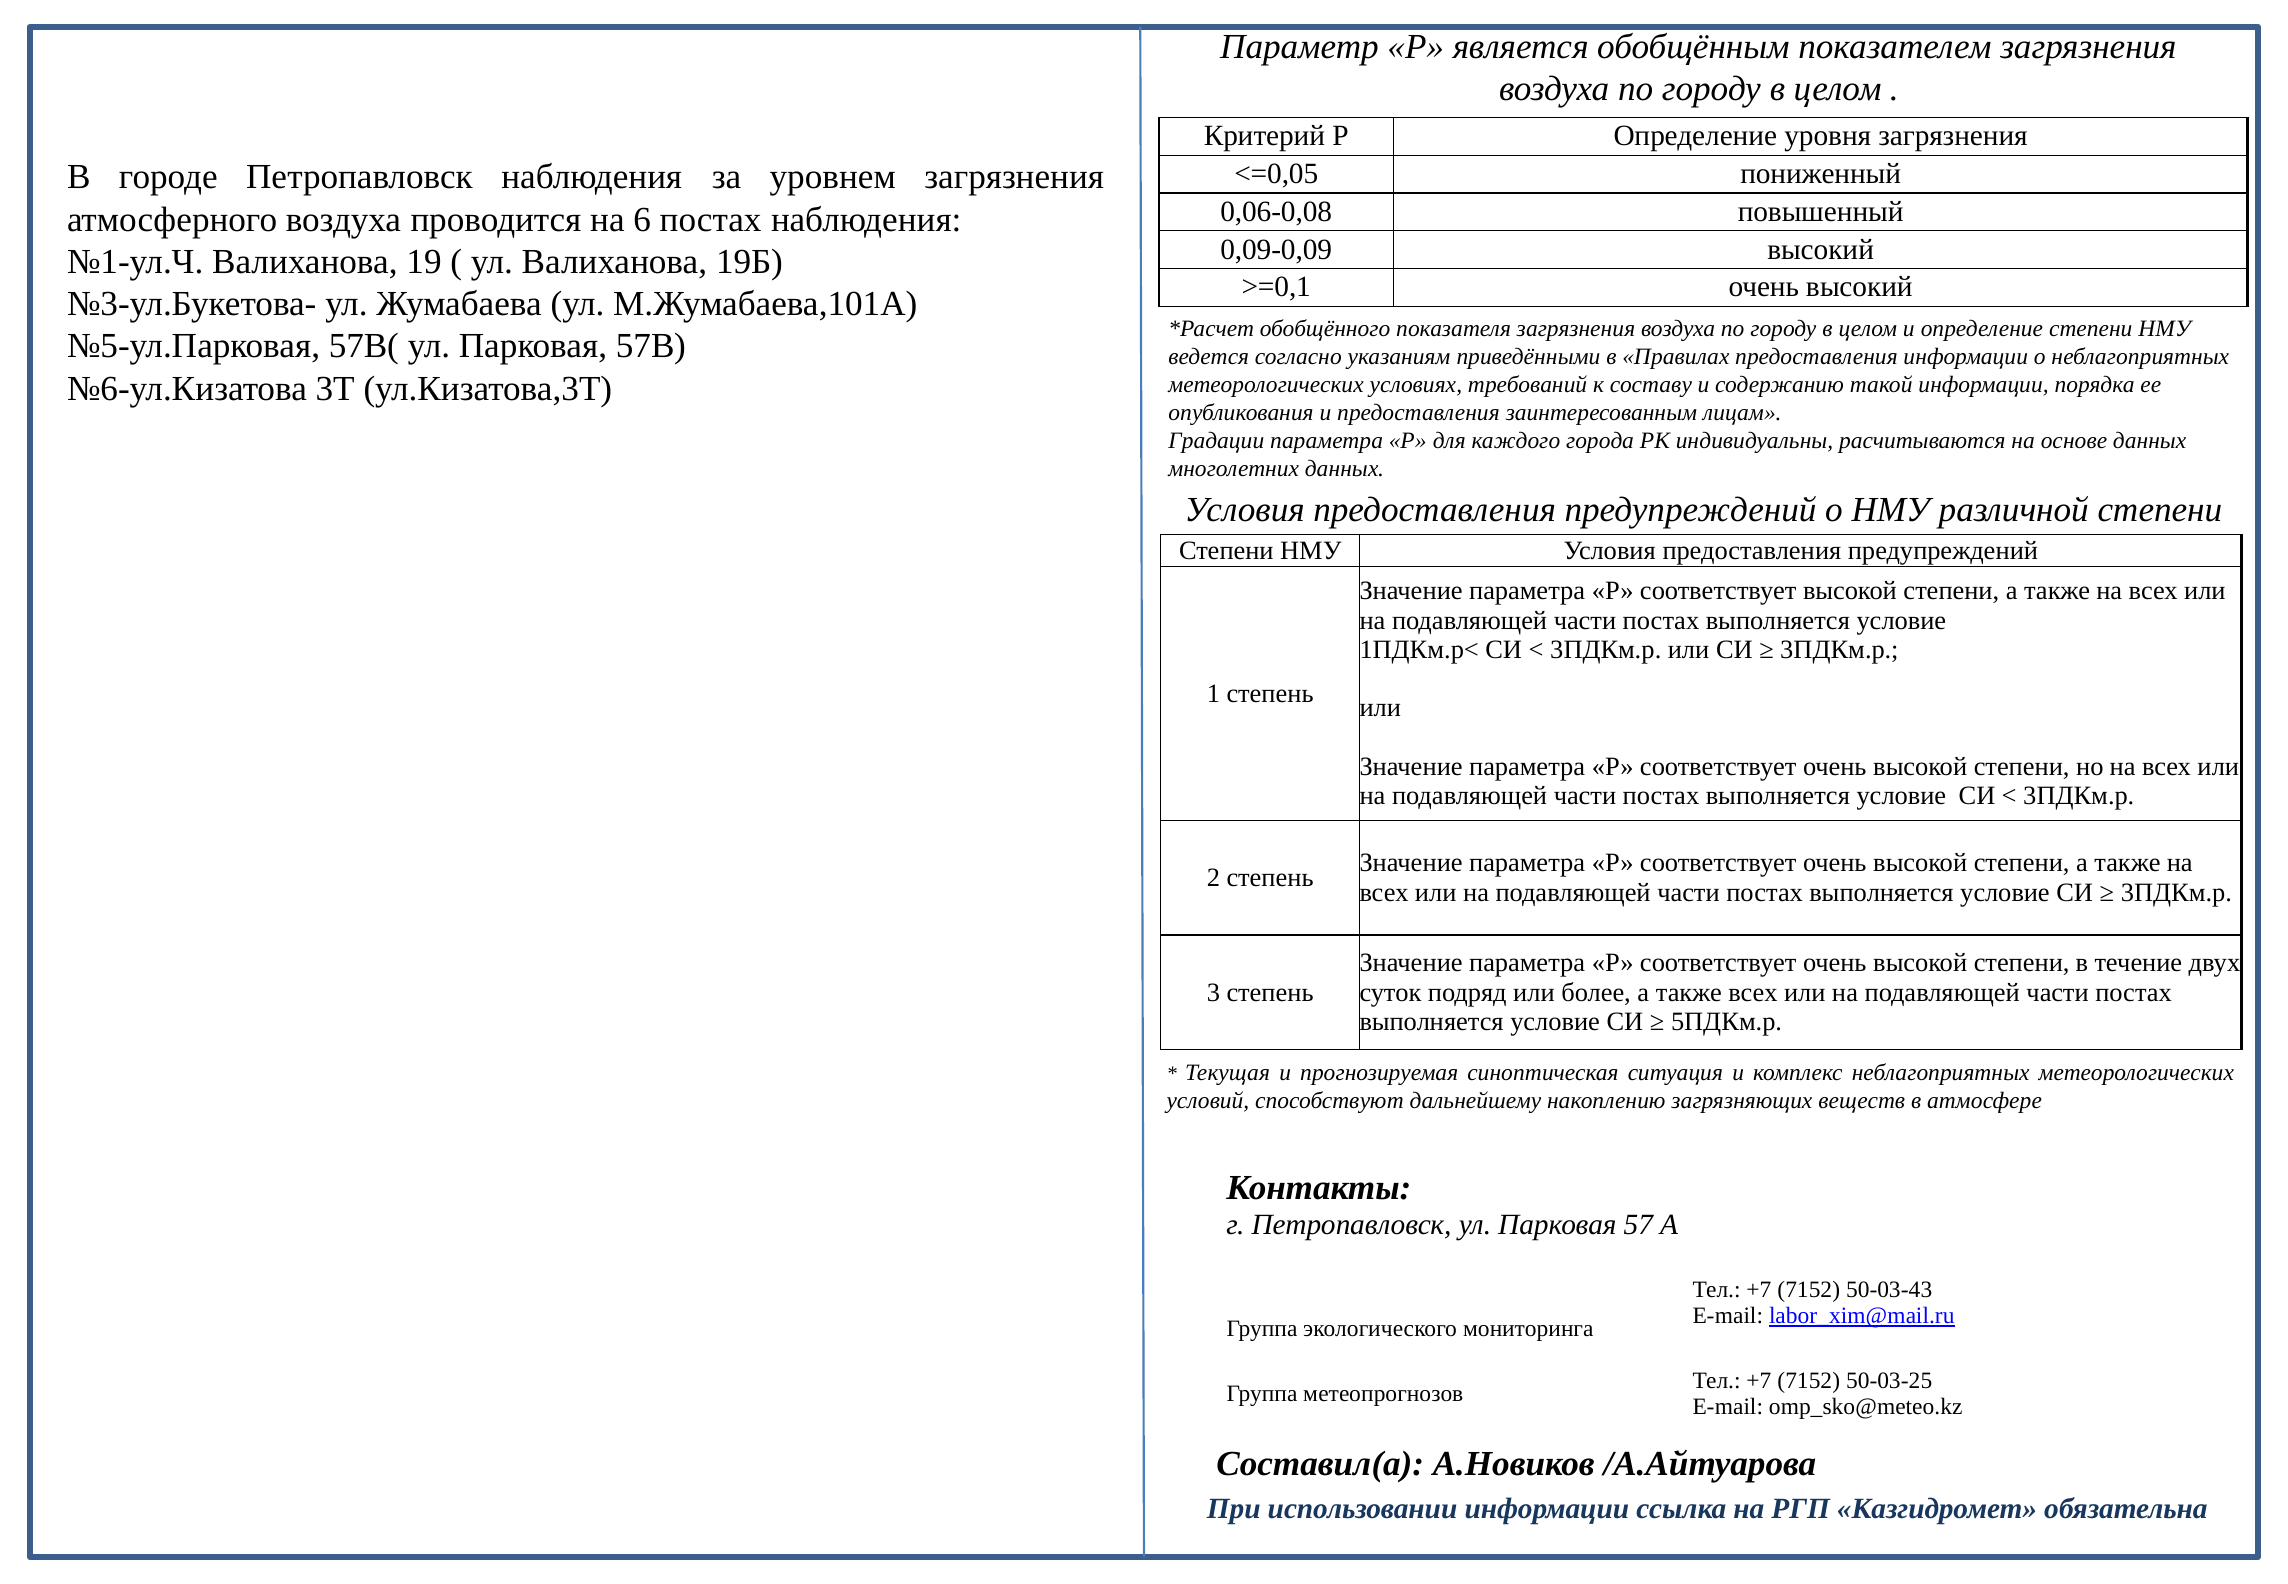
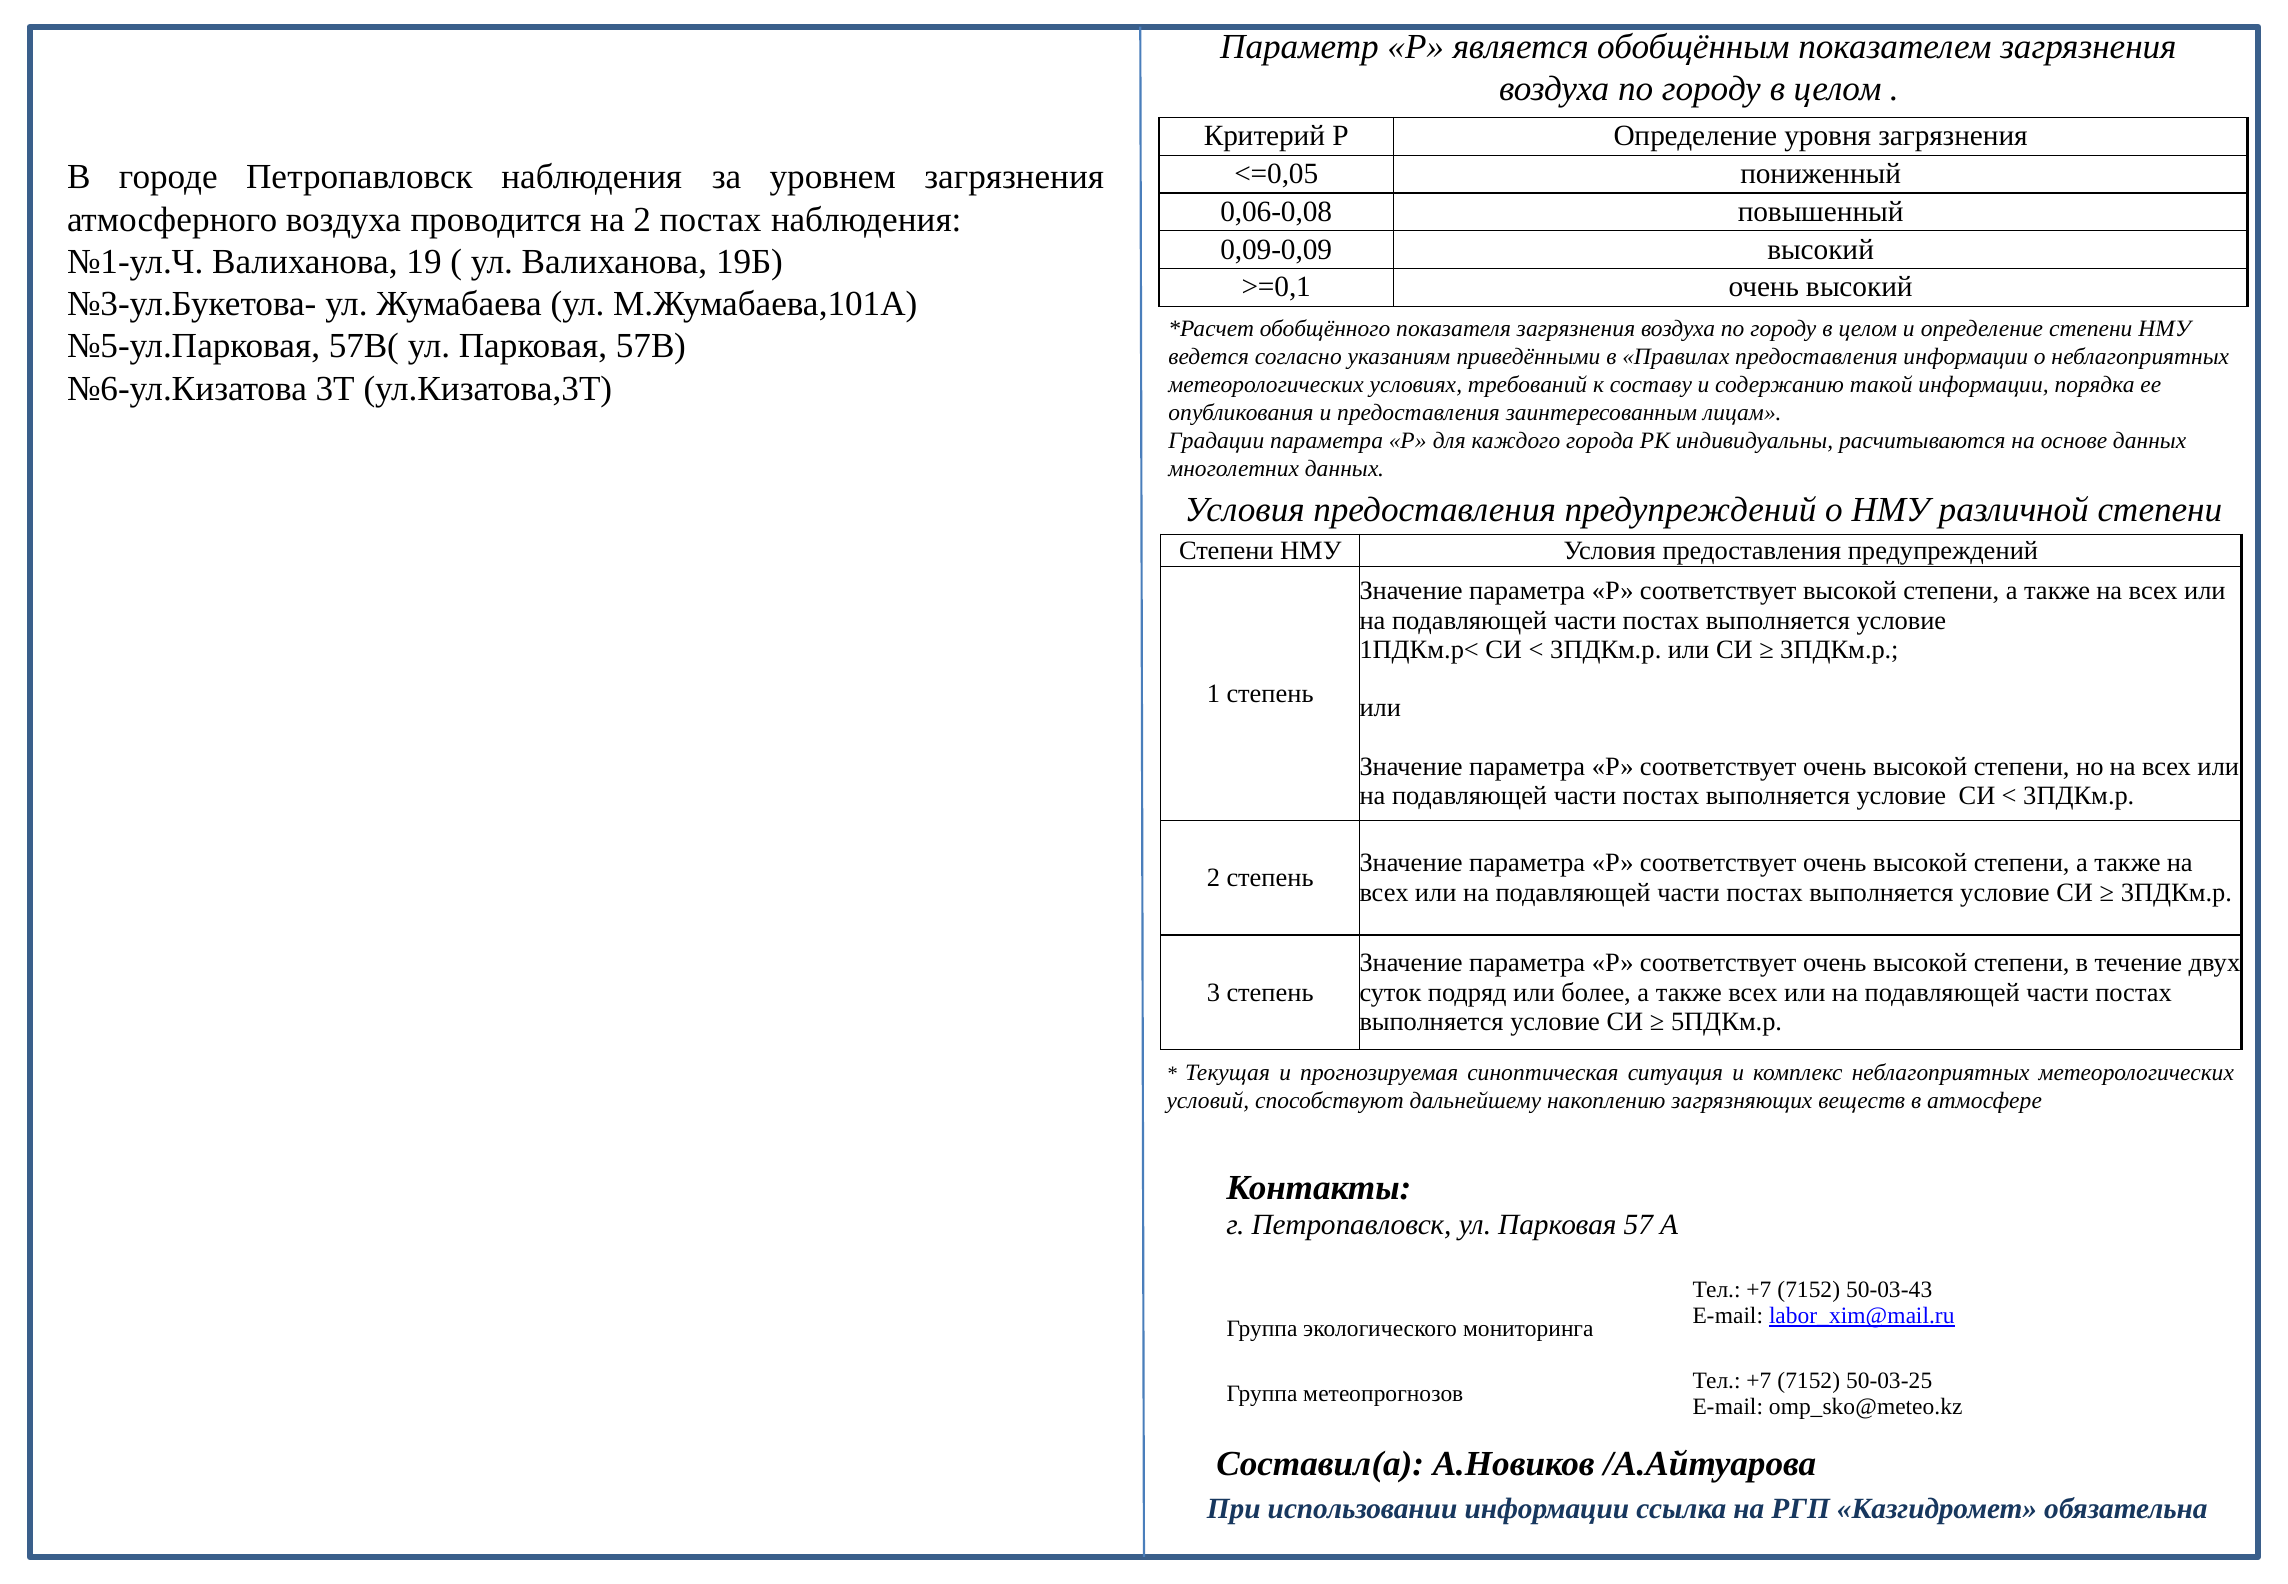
на 6: 6 -> 2
